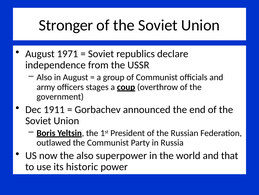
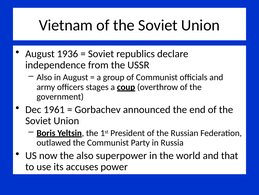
Stronger: Stronger -> Vietnam
1971: 1971 -> 1936
1911: 1911 -> 1961
historic: historic -> accuses
